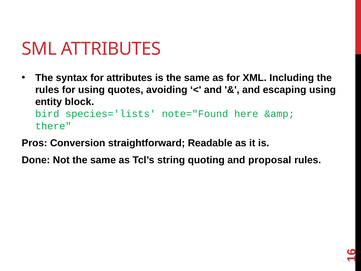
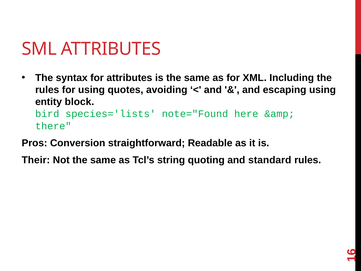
Done: Done -> Their
proposal: proposal -> standard
